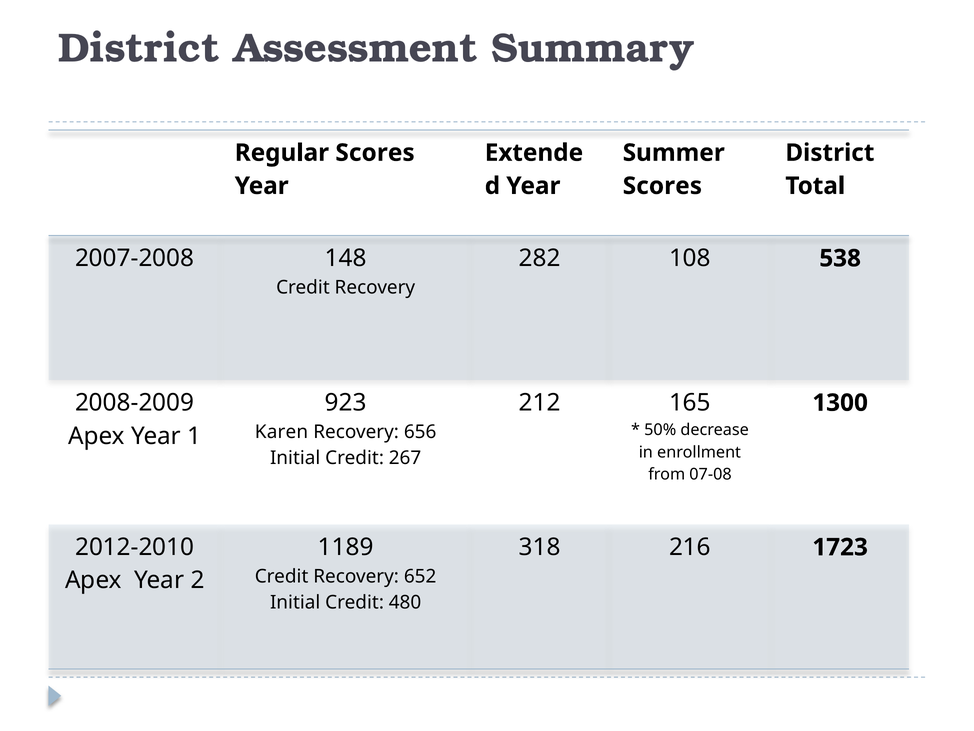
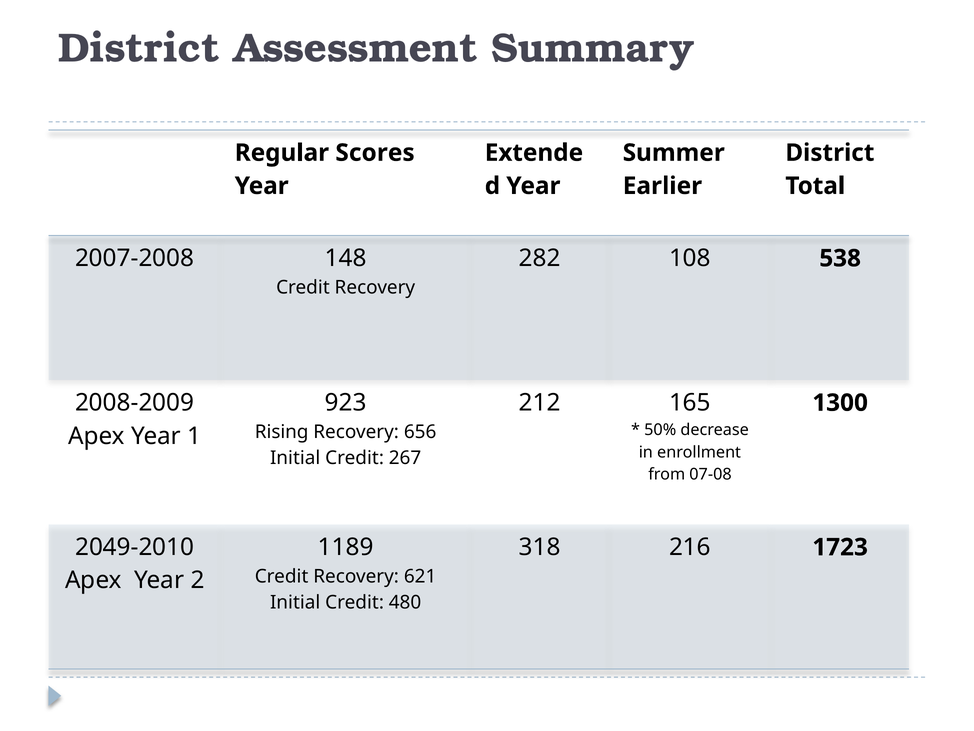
Scores at (662, 186): Scores -> Earlier
Karen: Karen -> Rising
2012-2010: 2012-2010 -> 2049-2010
652: 652 -> 621
